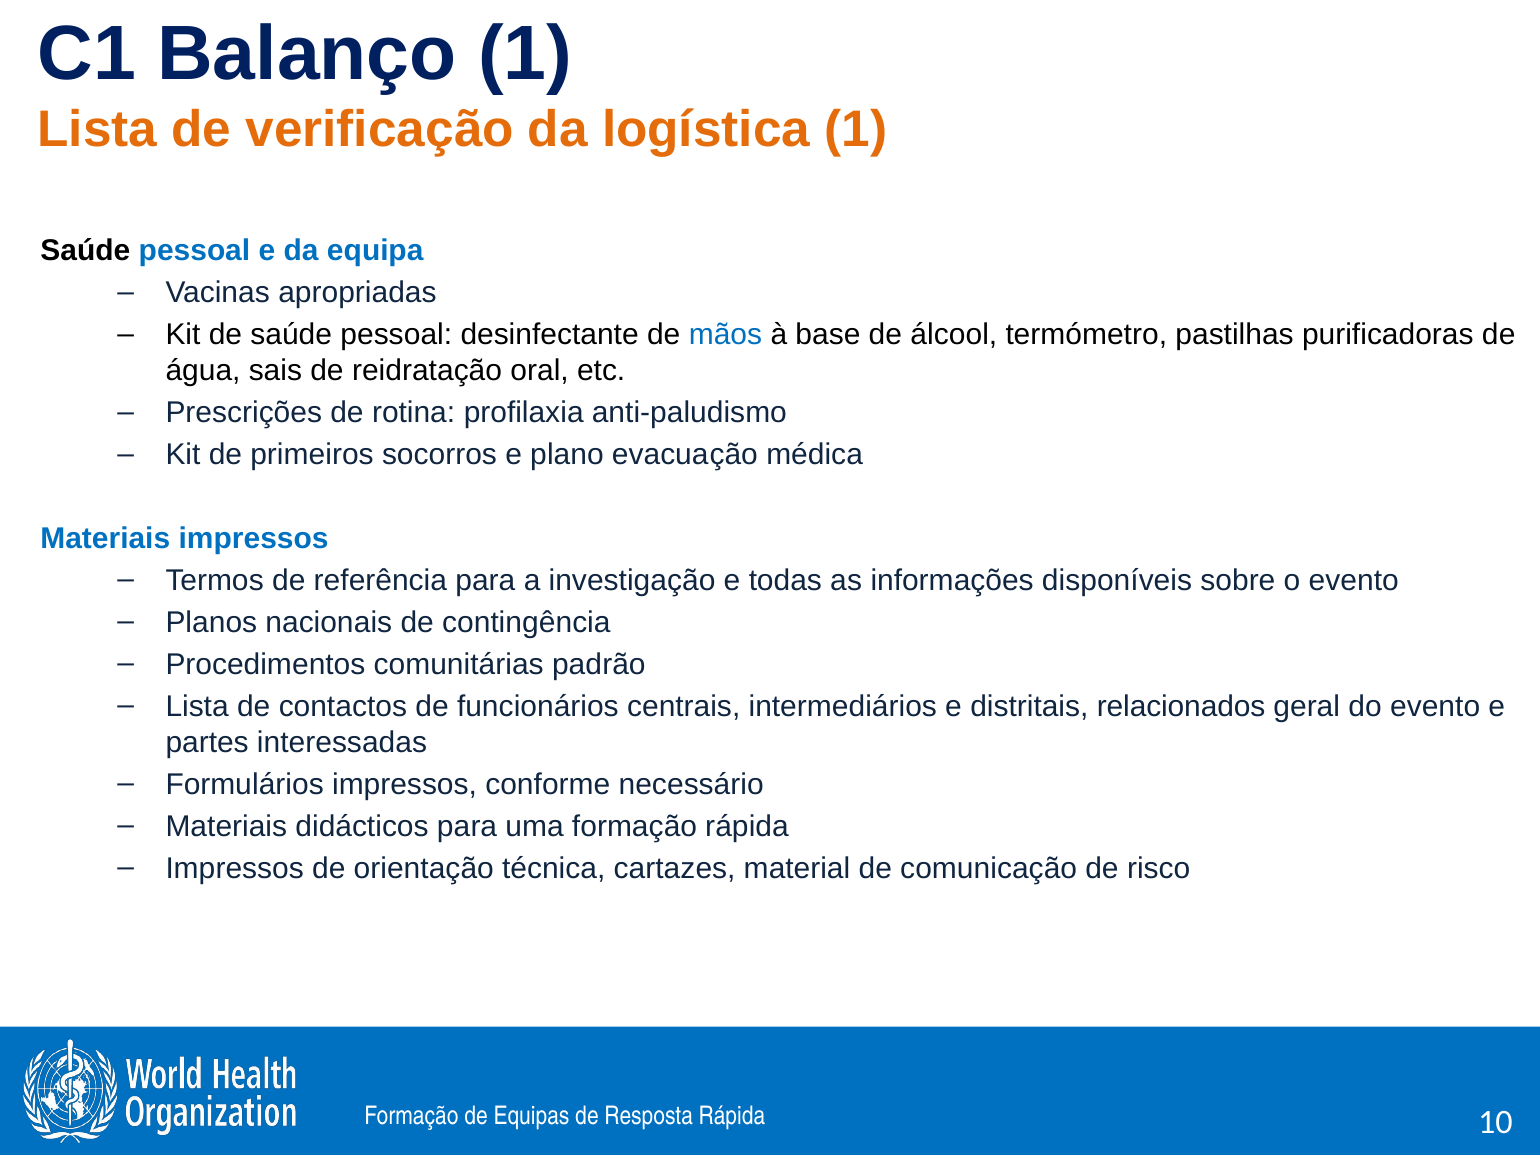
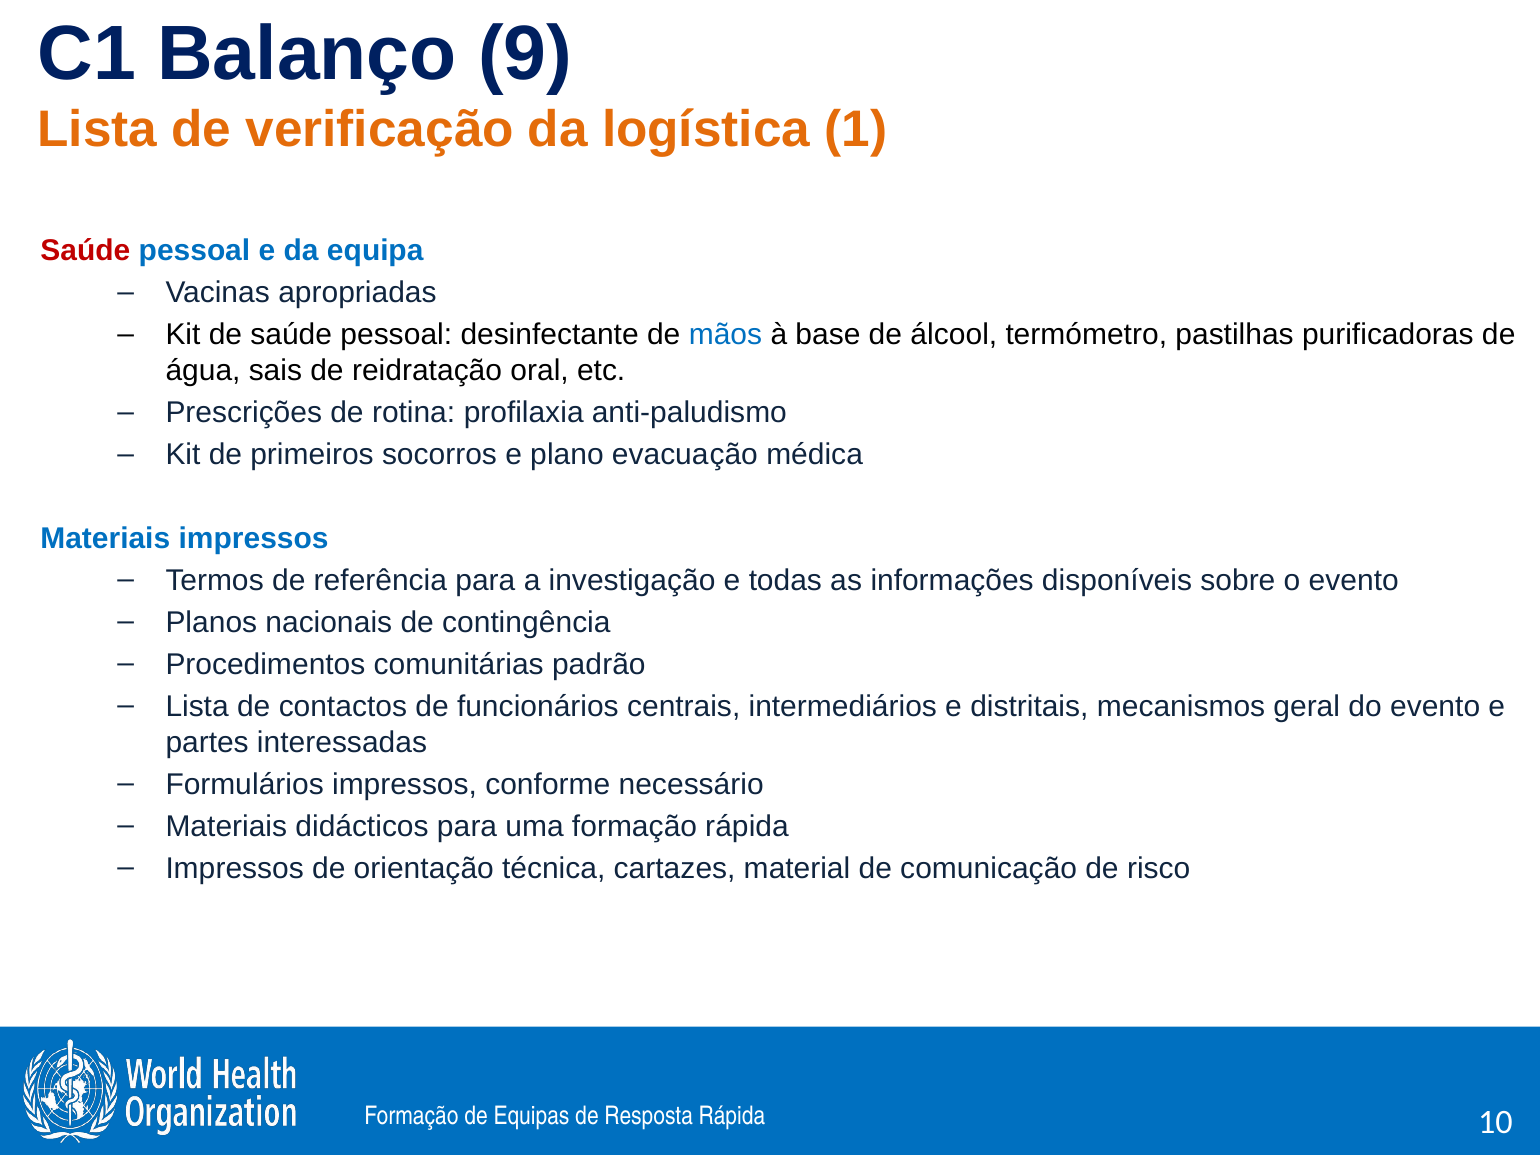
Balanço 1: 1 -> 9
Saúde at (85, 251) colour: black -> red
relacionados: relacionados -> mecanismos
